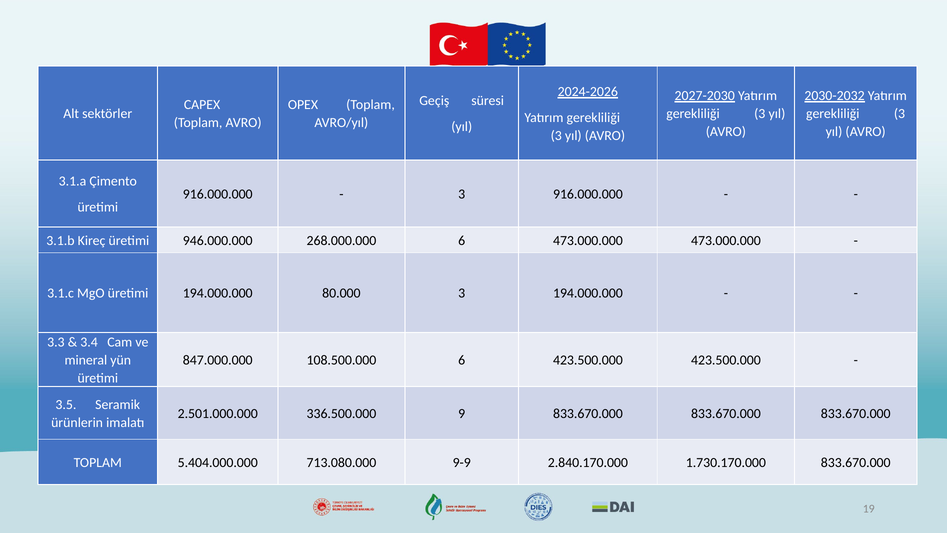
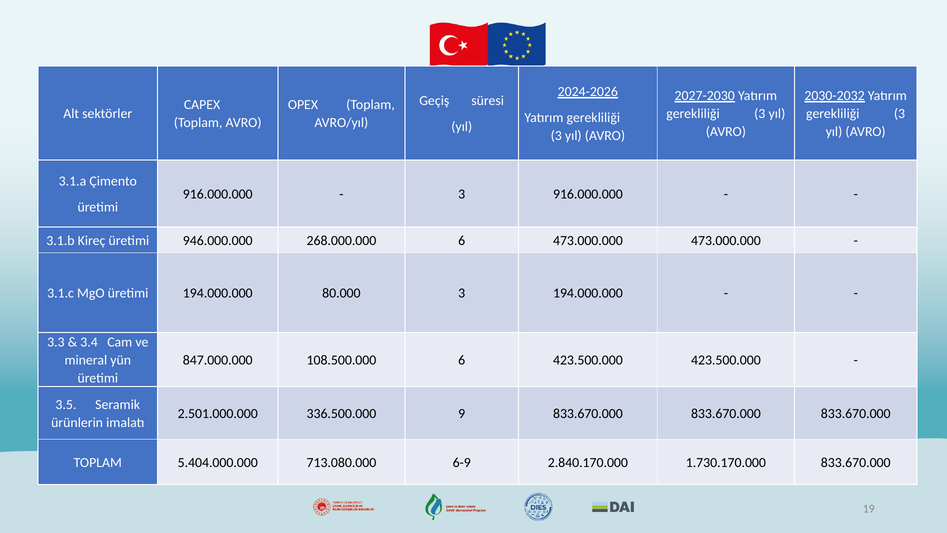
9-9: 9-9 -> 6-9
